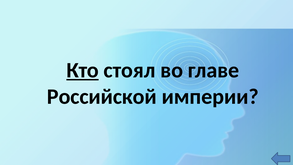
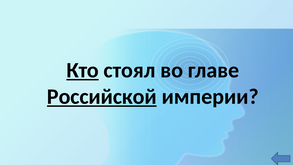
Российской underline: none -> present
